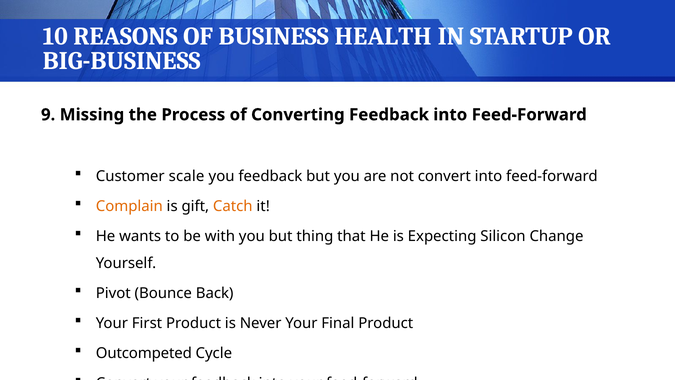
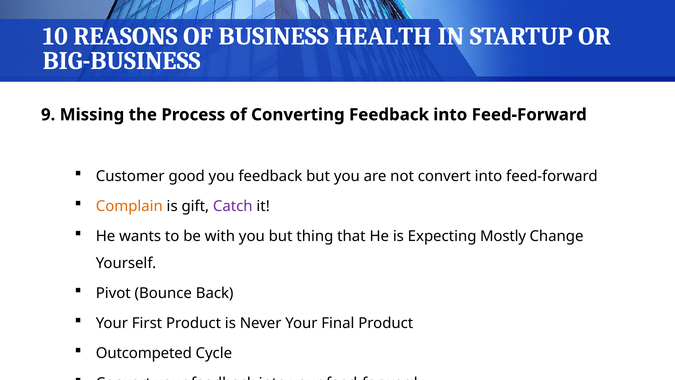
scale: scale -> good
Catch colour: orange -> purple
Silicon: Silicon -> Mostly
